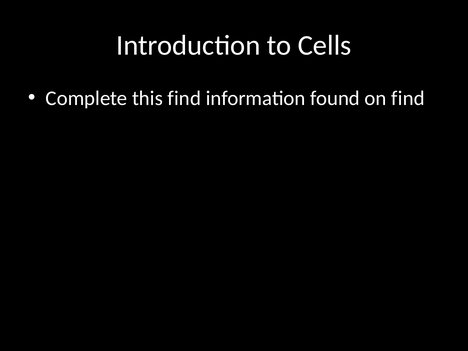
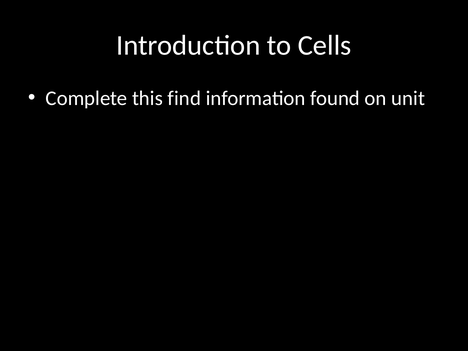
on find: find -> unit
